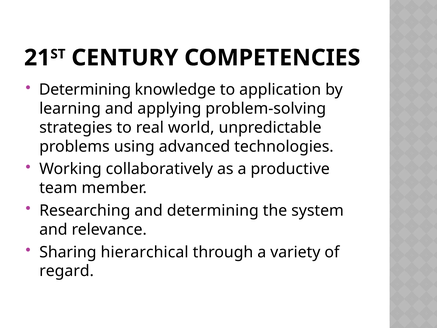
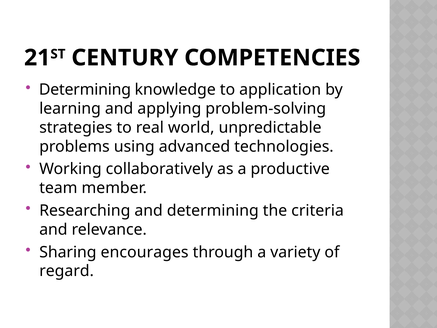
system: system -> criteria
hierarchical: hierarchical -> encourages
